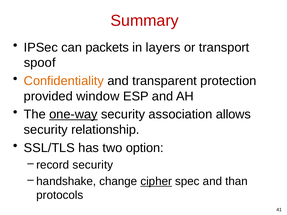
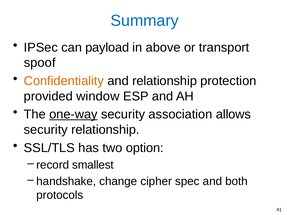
Summary colour: red -> blue
packets: packets -> payload
layers: layers -> above
and transparent: transparent -> relationship
record security: security -> smallest
cipher underline: present -> none
than: than -> both
